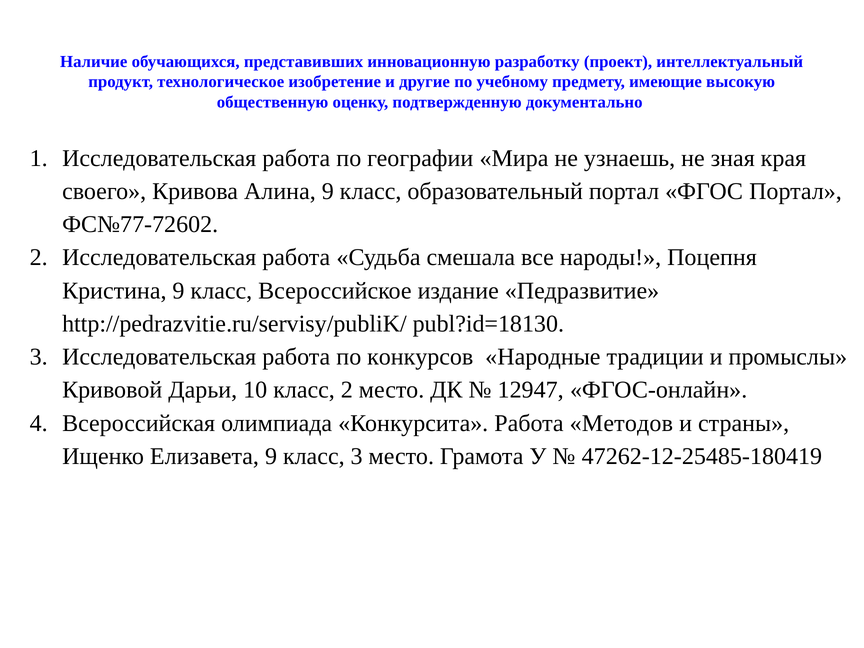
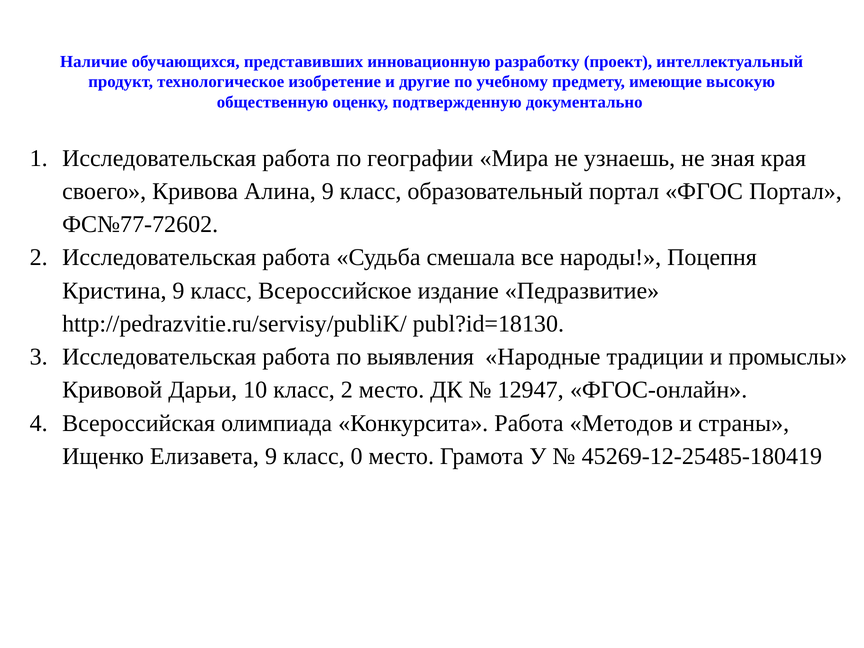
конкурсов: конкурсов -> выявления
класс 3: 3 -> 0
47262-12-25485-180419: 47262-12-25485-180419 -> 45269-12-25485-180419
